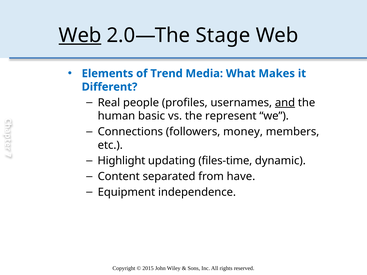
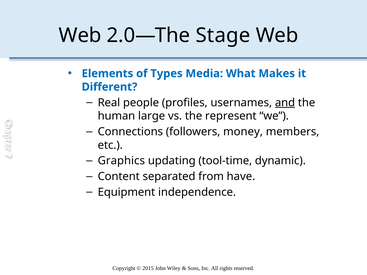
Web at (80, 35) underline: present -> none
Trend: Trend -> Types
basic: basic -> large
Highlight: Highlight -> Graphics
files-time: files-time -> tool-time
